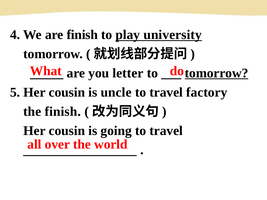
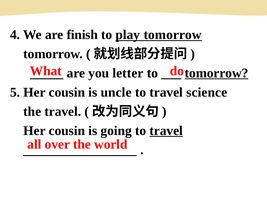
play university: university -> tomorrow
factory: factory -> science
the finish: finish -> travel
travel at (166, 131) underline: none -> present
